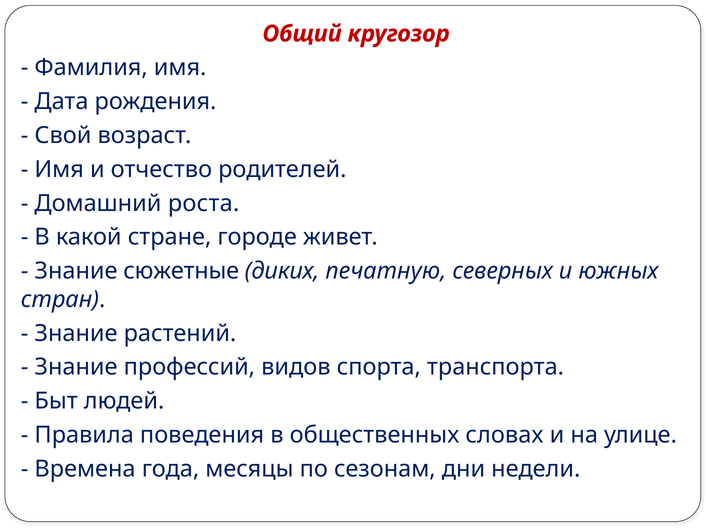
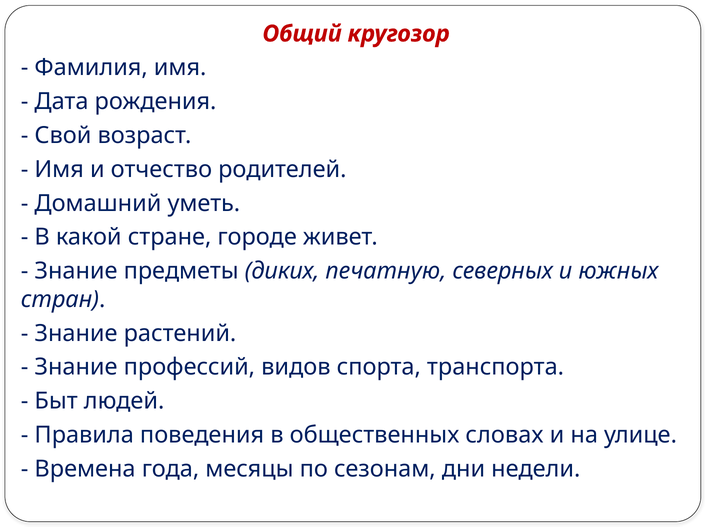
роста: роста -> уметь
сюжетные: сюжетные -> предметы
